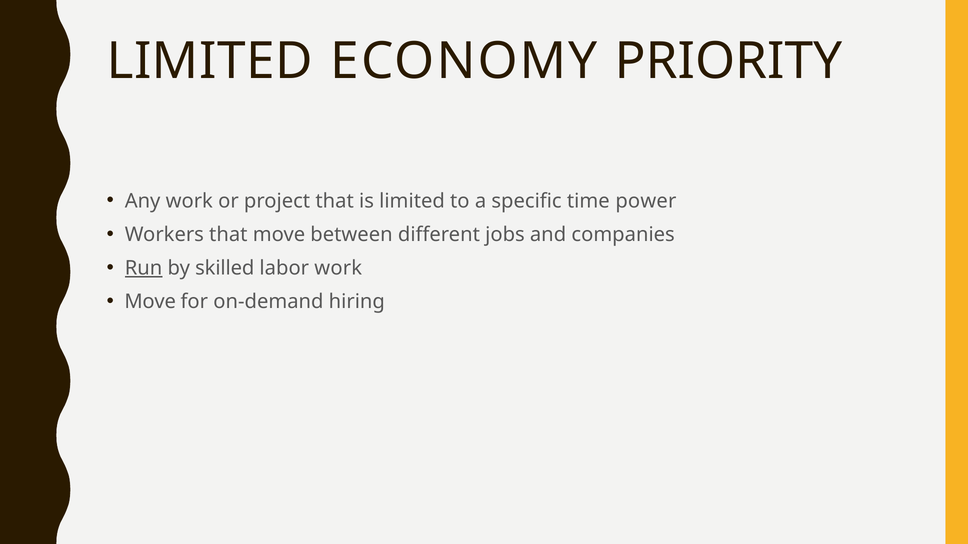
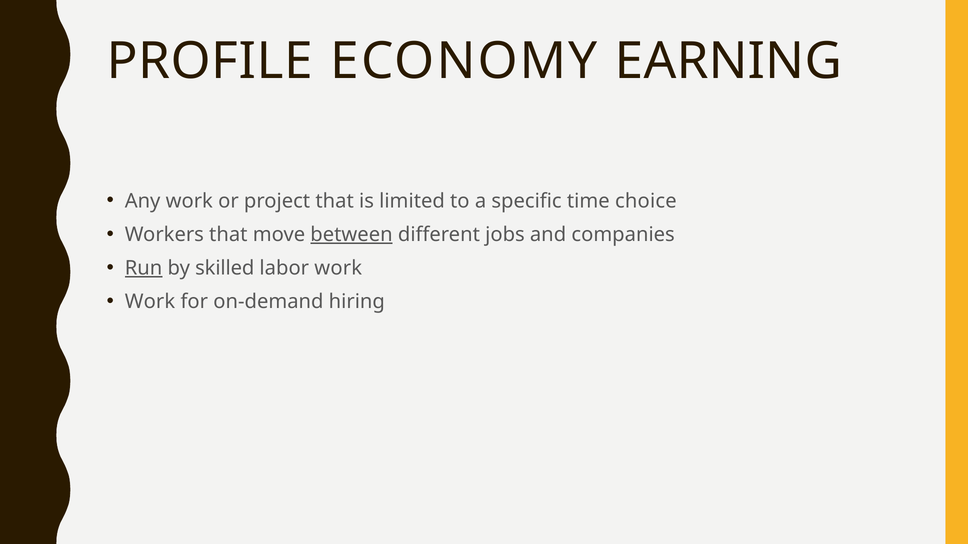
LIMITED at (210, 61): LIMITED -> PROFILE
PRIORITY: PRIORITY -> EARNING
power: power -> choice
between underline: none -> present
Move at (150, 302): Move -> Work
